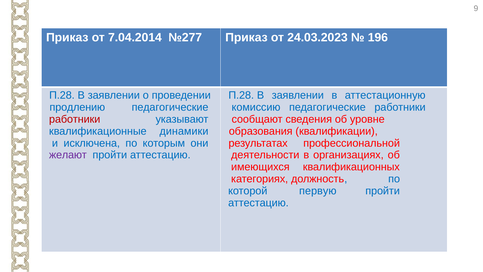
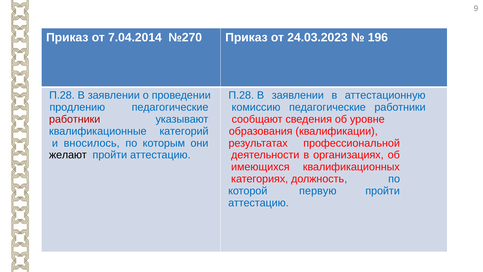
№277: №277 -> №270
динамики: динамики -> категорий
исключена: исключена -> вносилось
желают colour: purple -> black
